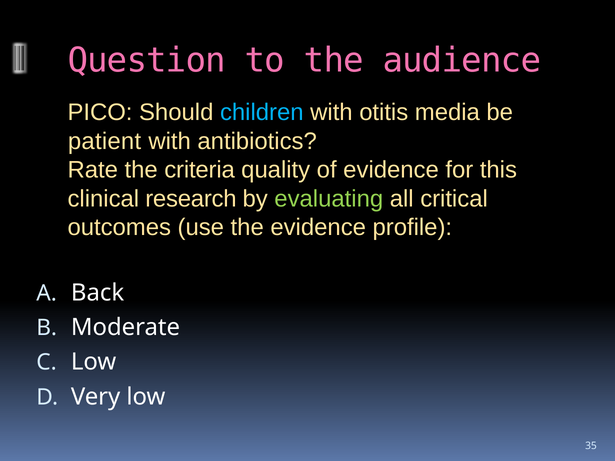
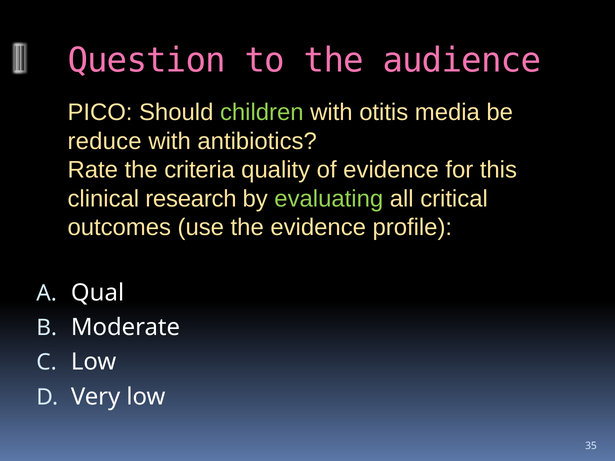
children colour: light blue -> light green
patient: patient -> reduce
Back: Back -> Qual
